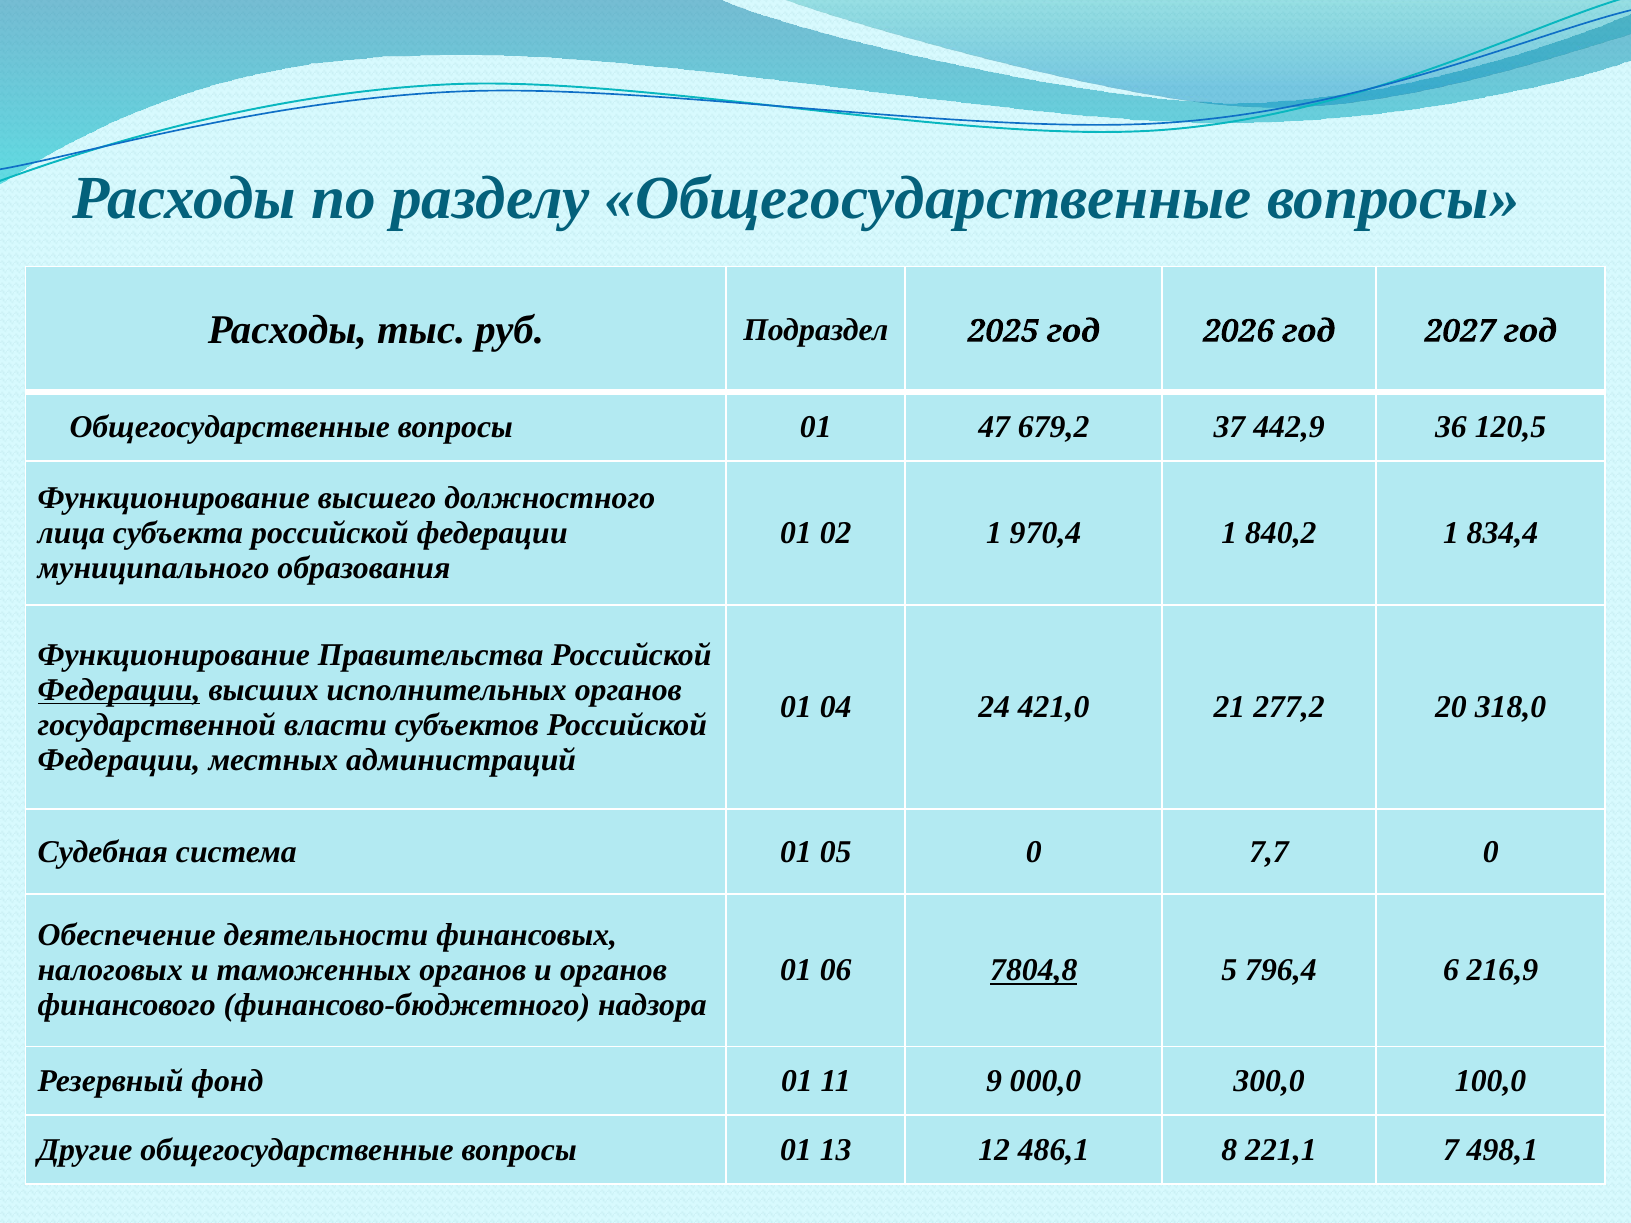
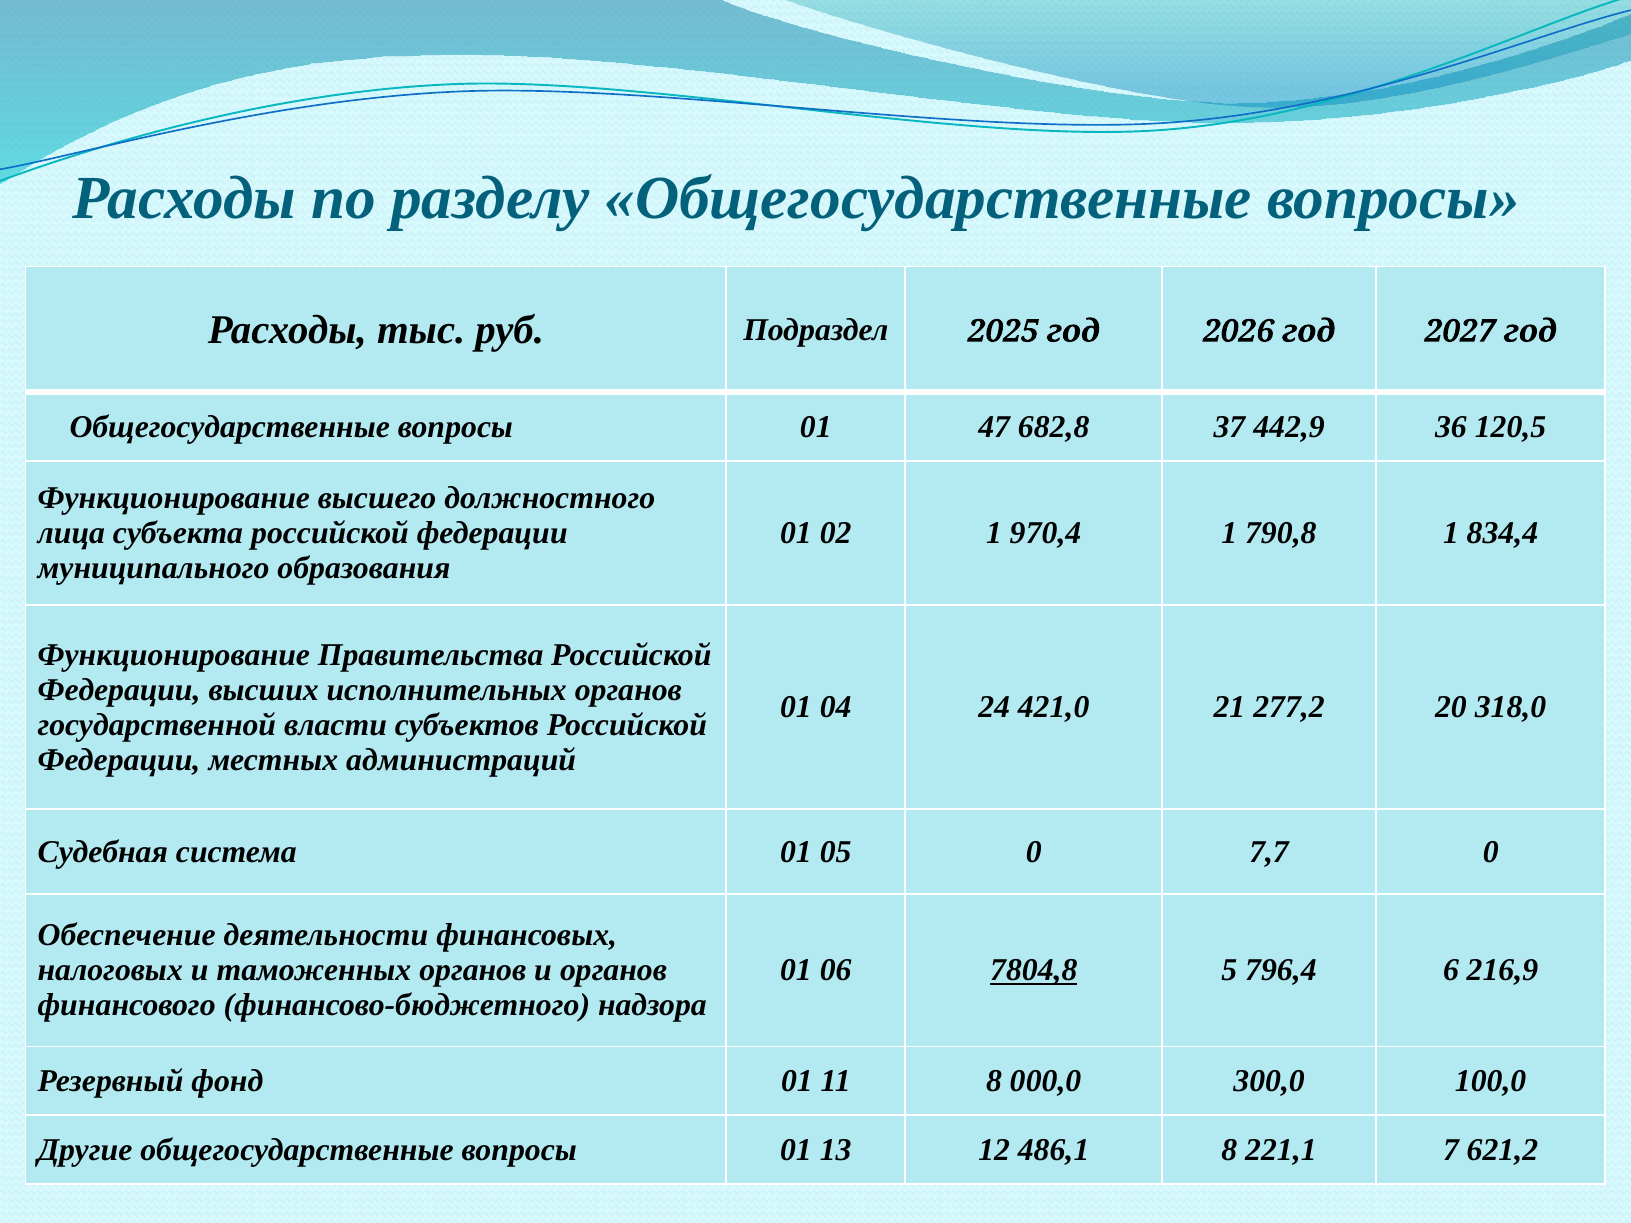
679,2: 679,2 -> 682,8
840,2: 840,2 -> 790,8
Федерации at (119, 690) underline: present -> none
11 9: 9 -> 8
498,1: 498,1 -> 621,2
